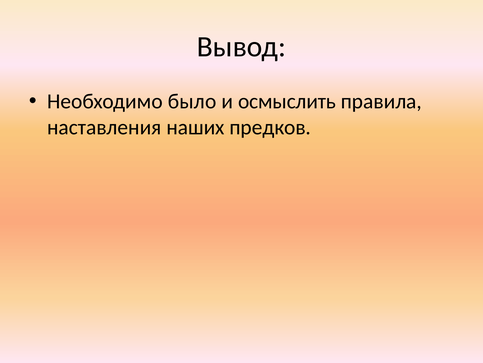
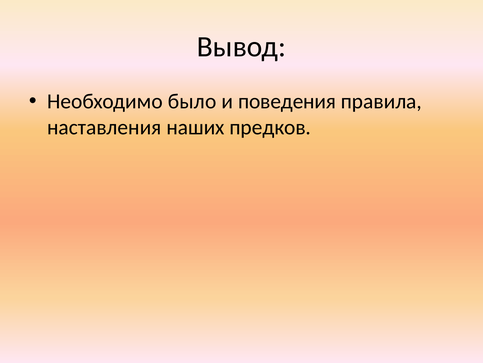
осмыслить: осмыслить -> поведения
